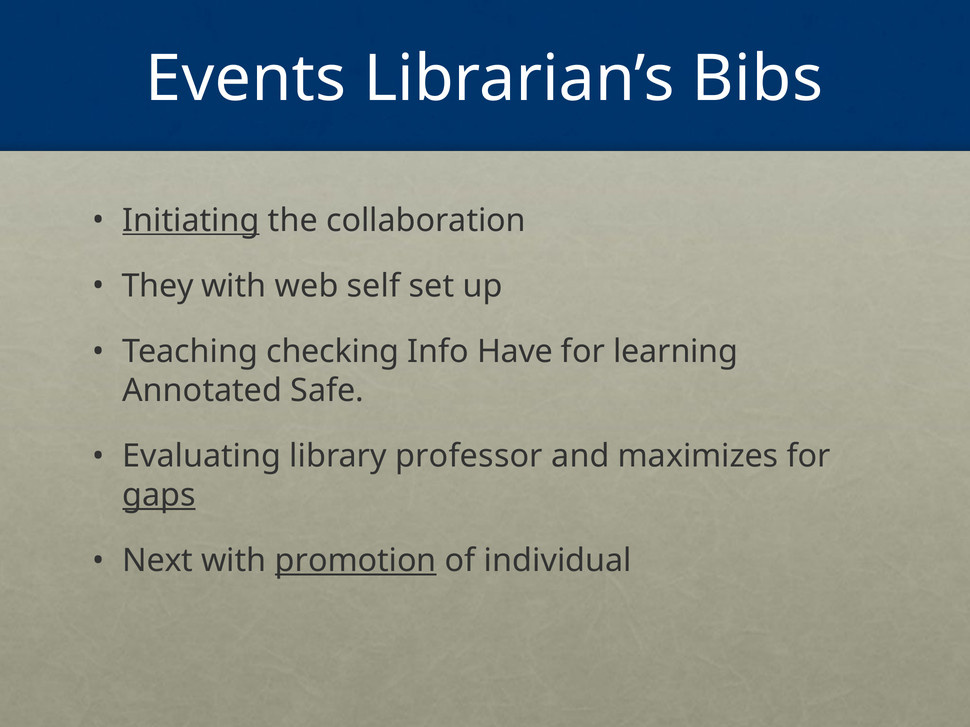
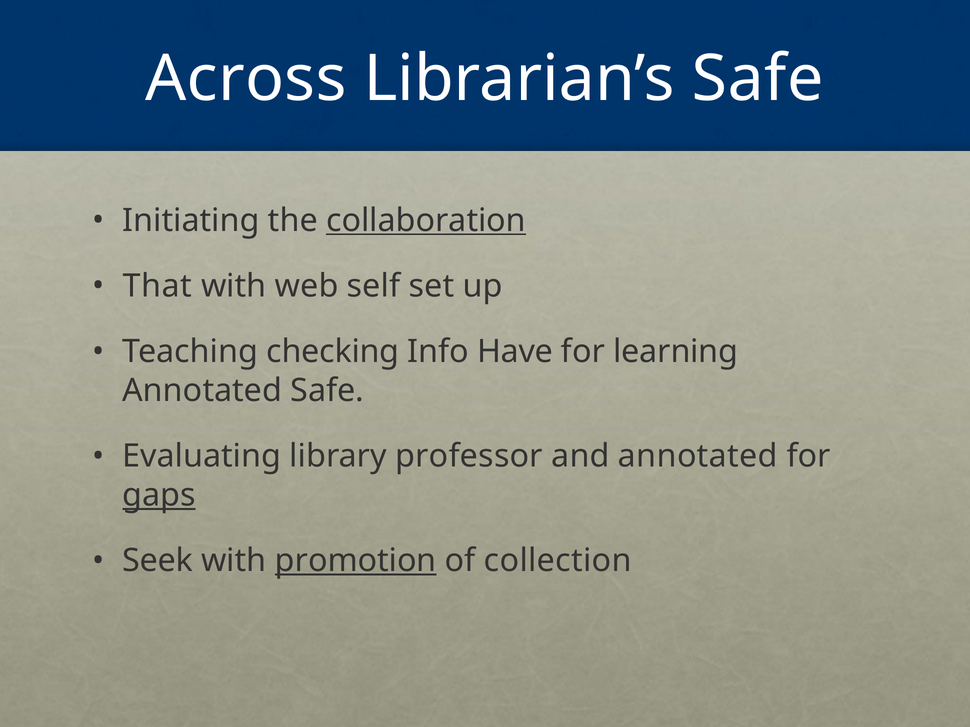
Events: Events -> Across
Librarian’s Bibs: Bibs -> Safe
Initiating underline: present -> none
collaboration underline: none -> present
They: They -> That
and maximizes: maximizes -> annotated
Next: Next -> Seek
individual: individual -> collection
